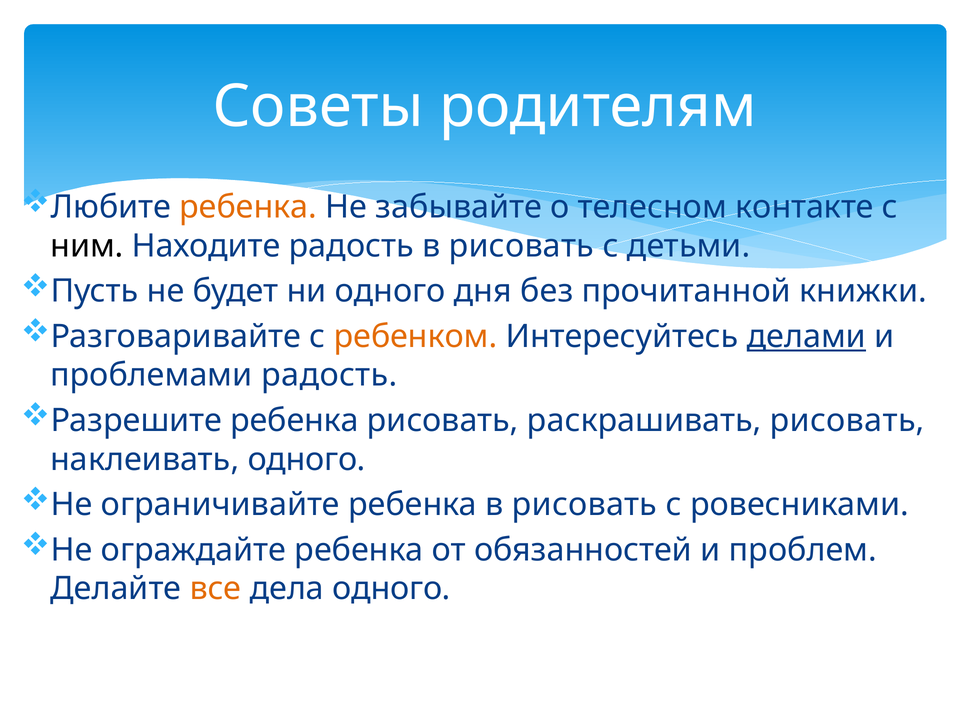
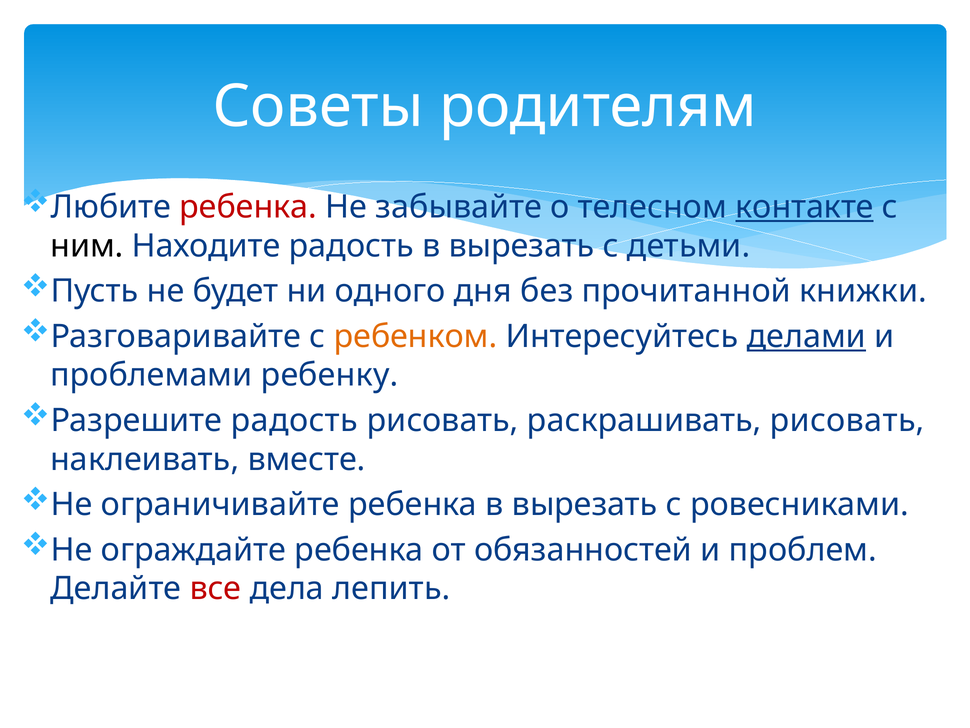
ребенка at (248, 207) colour: orange -> red
контакте underline: none -> present
радость в рисовать: рисовать -> вырезать
проблемами радость: радость -> ребенку
Разрешите ребенка: ребенка -> радость
наклеивать одного: одного -> вместе
ребенка в рисовать: рисовать -> вырезать
все colour: orange -> red
дела одного: одного -> лепить
